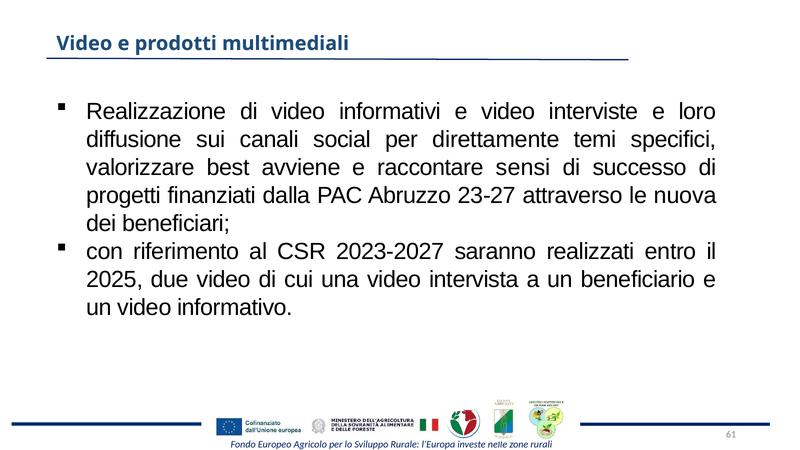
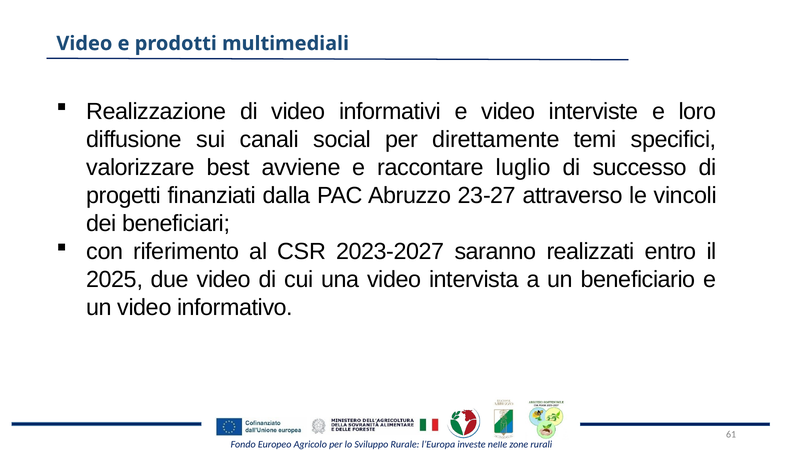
sensi: sensi -> luglio
nuova: nuova -> vincoli
